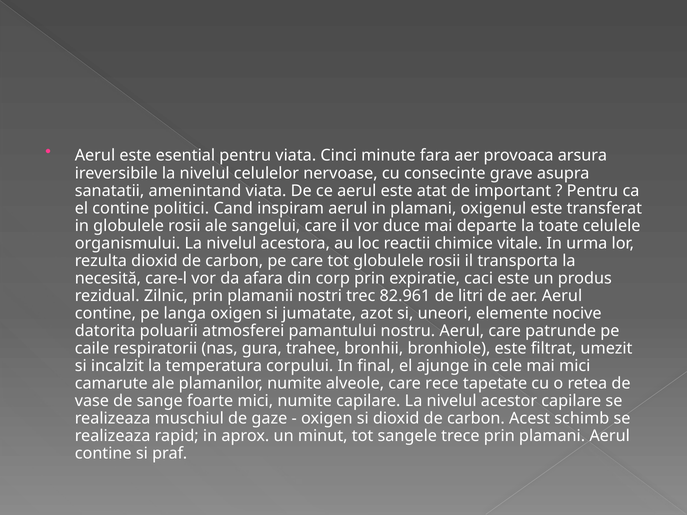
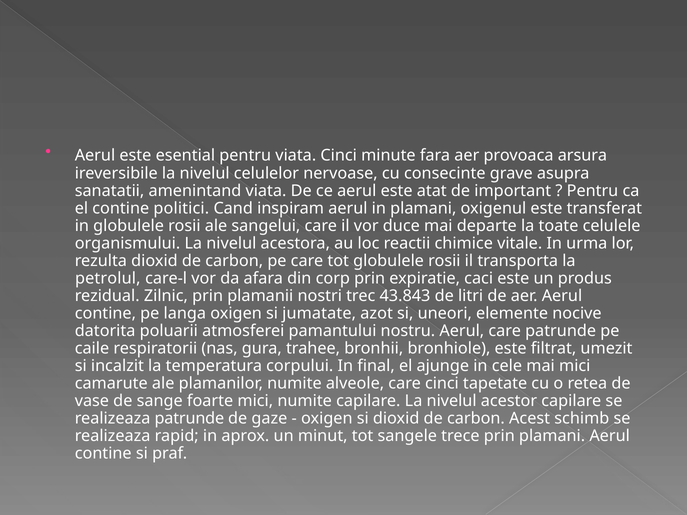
necesită: necesită -> petrolul
82.961: 82.961 -> 43.843
care rece: rece -> cinci
realizeaza muschiul: muschiul -> patrunde
